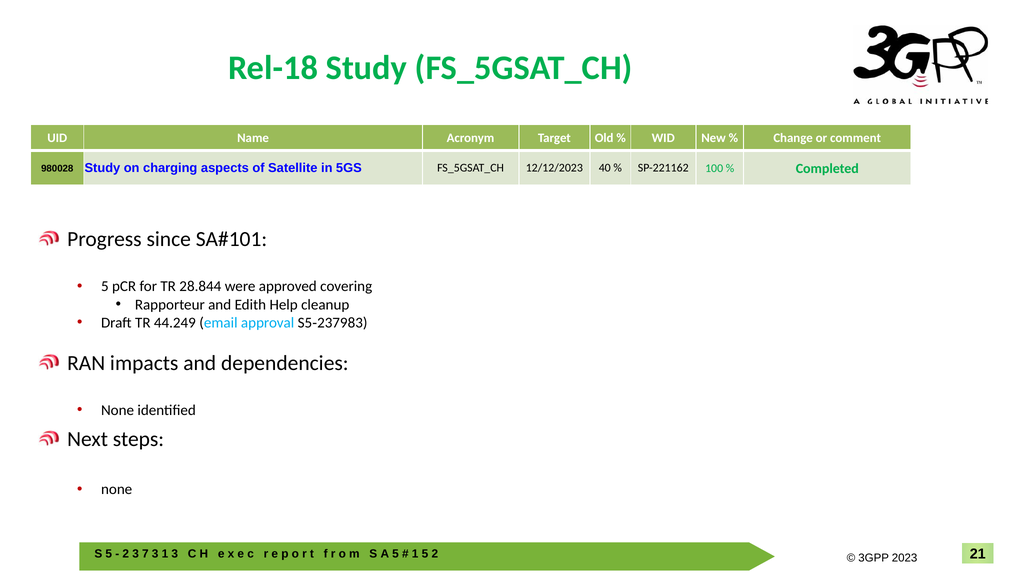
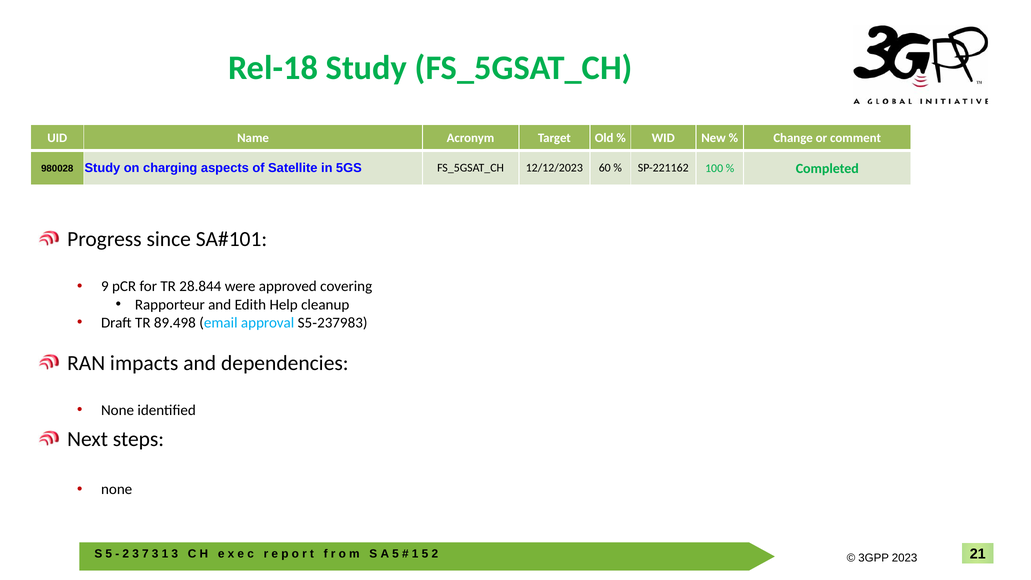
40: 40 -> 60
5 at (105, 286): 5 -> 9
44.249: 44.249 -> 89.498
